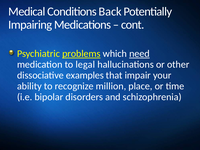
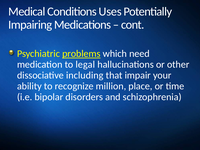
Back: Back -> Uses
need underline: present -> none
examples: examples -> including
